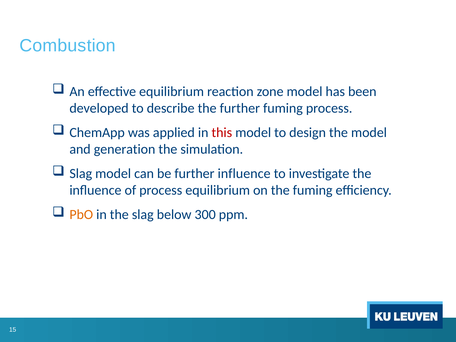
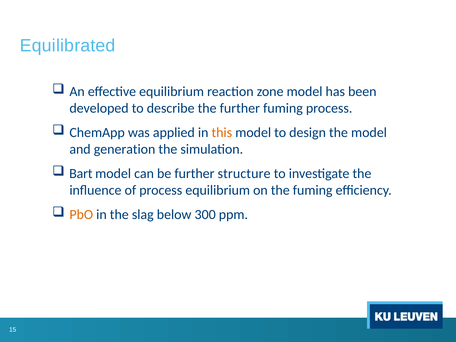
Combustion: Combustion -> Equilibrated
this colour: red -> orange
Slag at (81, 174): Slag -> Bart
further influence: influence -> structure
